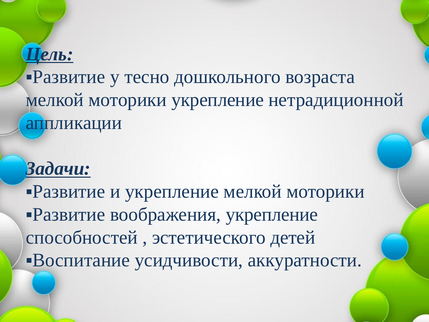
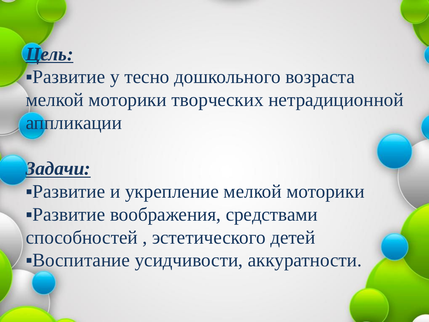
моторики укрепление: укрепление -> творческих
воображения укрепление: укрепление -> средствами
